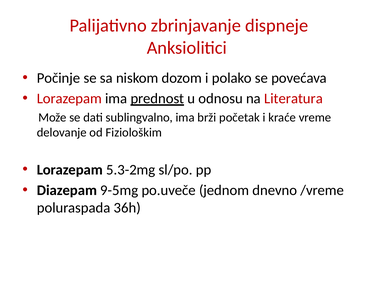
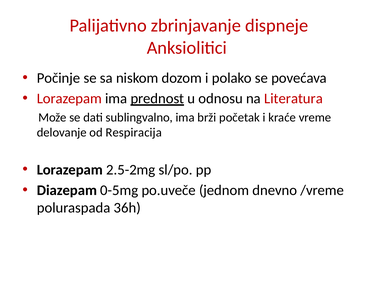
Fiziološkim: Fiziološkim -> Respiracija
5.3-2mg: 5.3-2mg -> 2.5-2mg
9-5mg: 9-5mg -> 0-5mg
